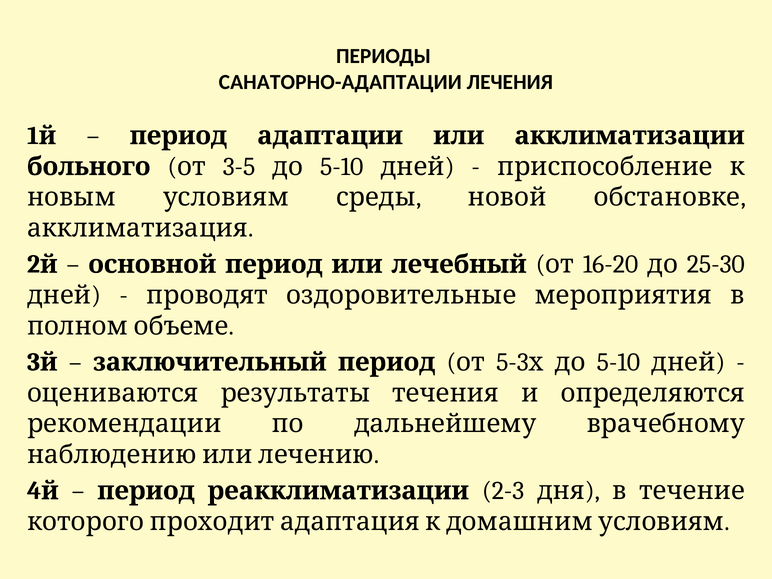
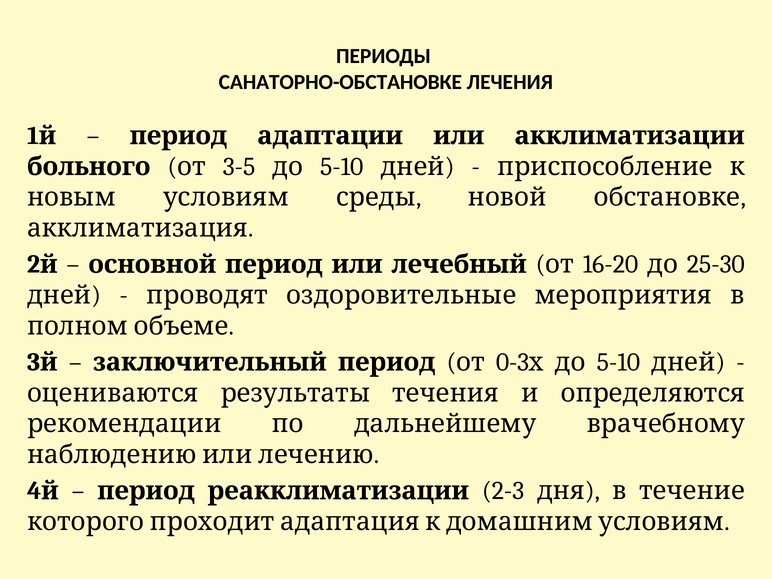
САНАТОРНО-АДАПТАЦИИ: САНАТОРНО-АДАПТАЦИИ -> САНАТОРНО-ОБСТАНОВКЕ
5-3: 5-3 -> 0-3
